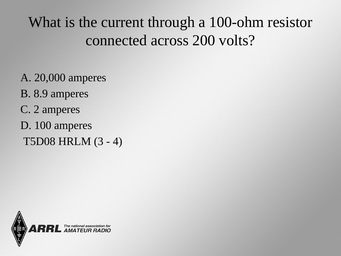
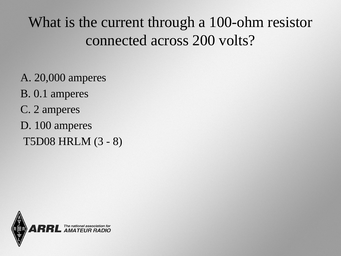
8.9: 8.9 -> 0.1
4: 4 -> 8
